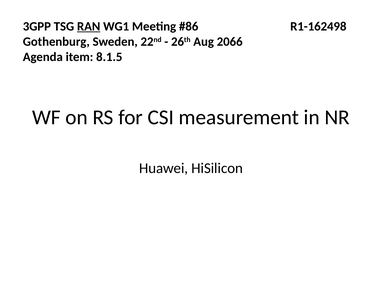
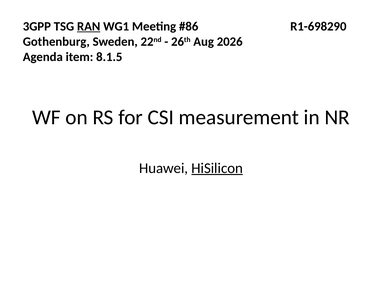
R1-162498: R1-162498 -> R1-698290
2066: 2066 -> 2026
HiSilicon underline: none -> present
